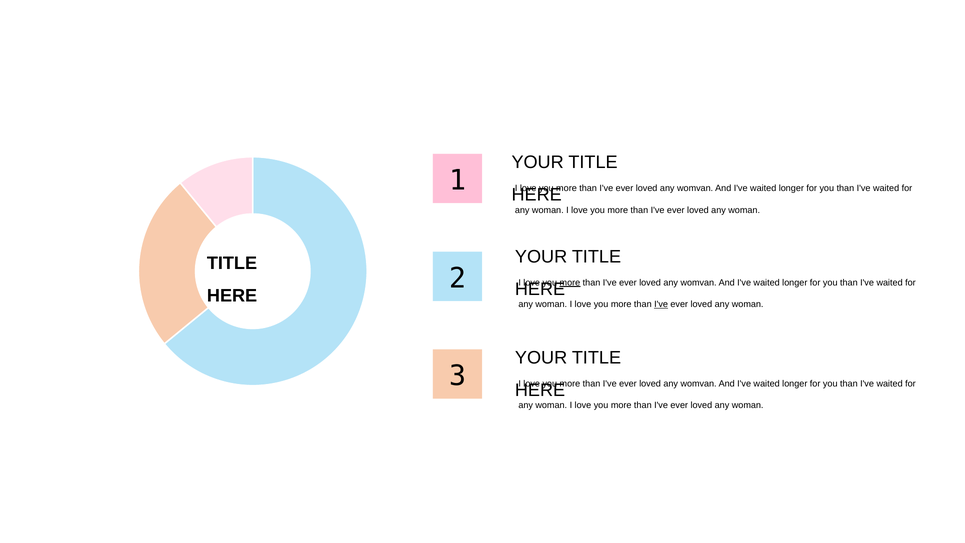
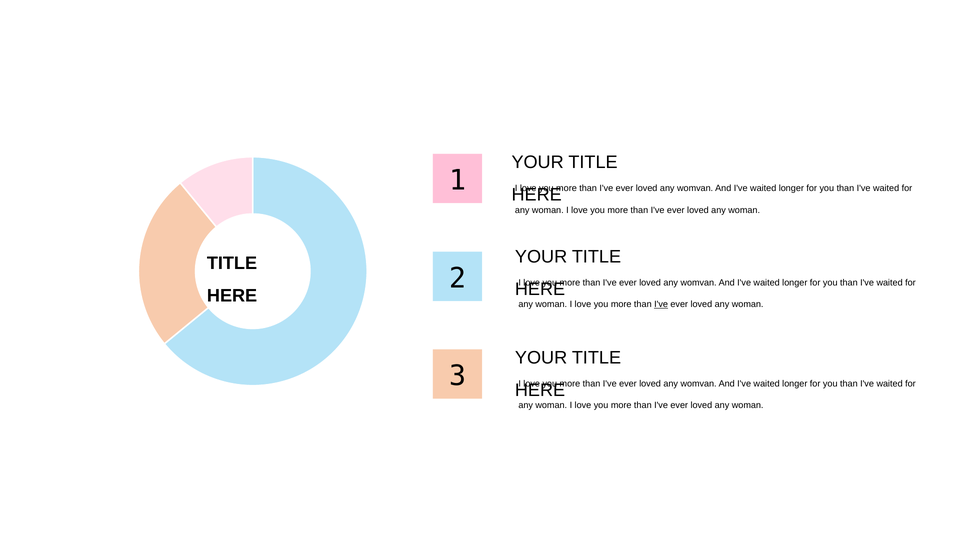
more at (570, 282) underline: present -> none
